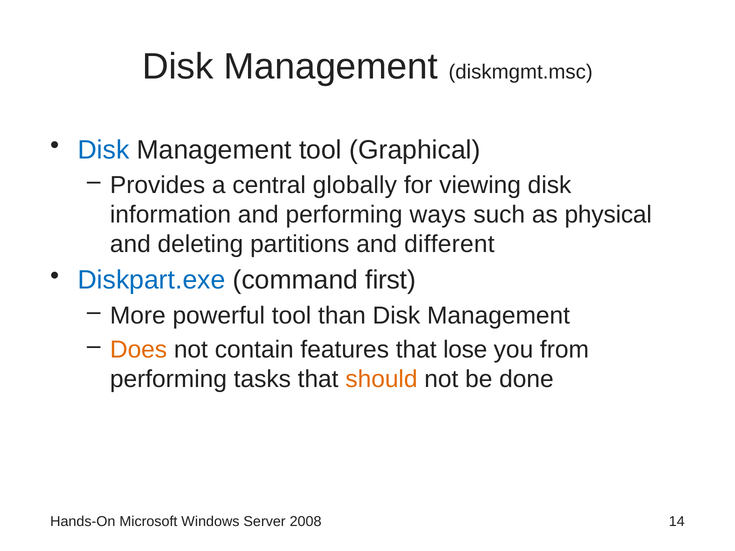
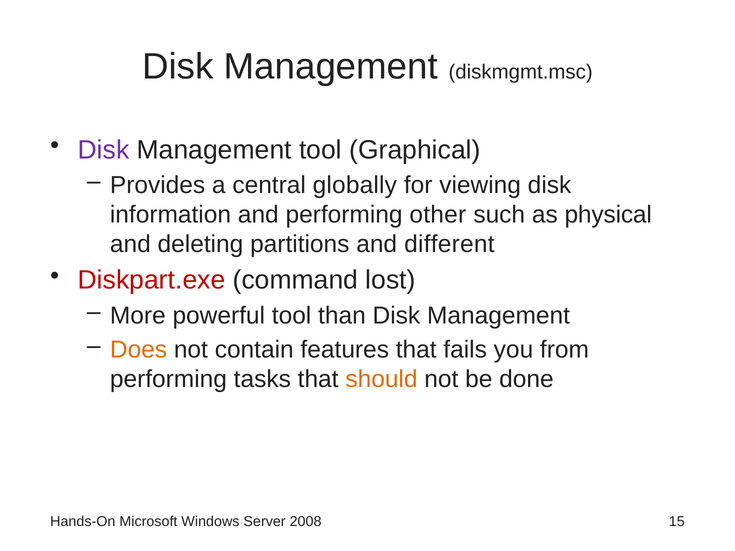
Disk at (104, 150) colour: blue -> purple
ways: ways -> other
Diskpart.exe colour: blue -> red
first: first -> lost
lose: lose -> fails
14: 14 -> 15
